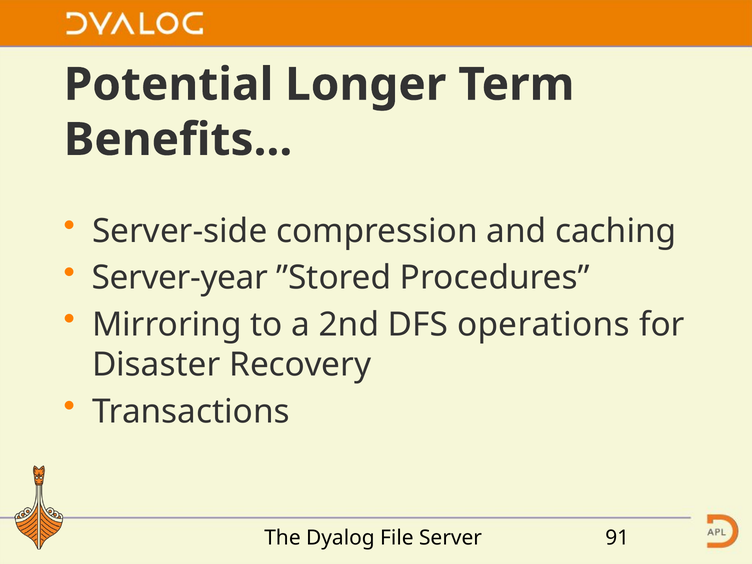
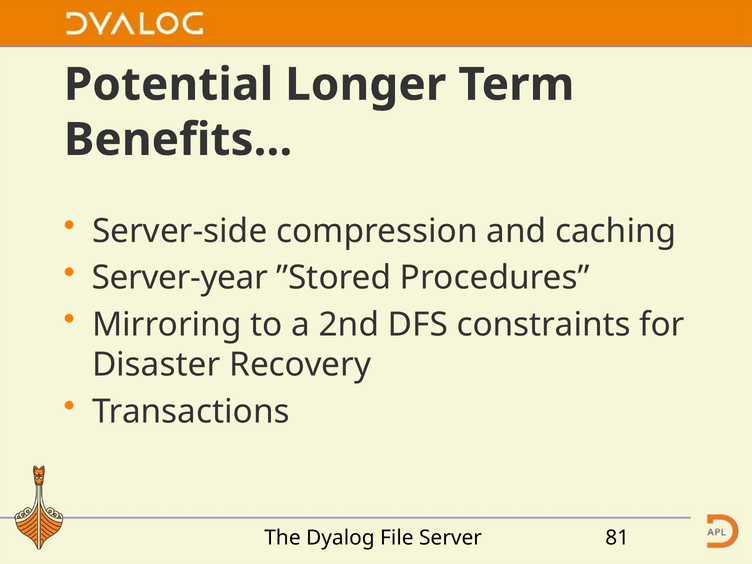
operations: operations -> constraints
91: 91 -> 81
